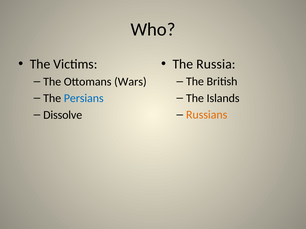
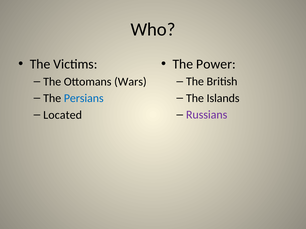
Russia: Russia -> Power
Russians colour: orange -> purple
Dissolve: Dissolve -> Located
